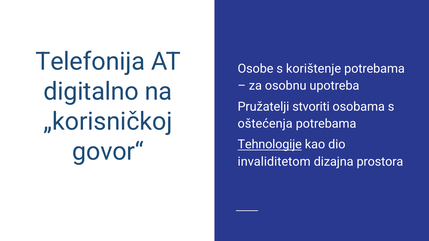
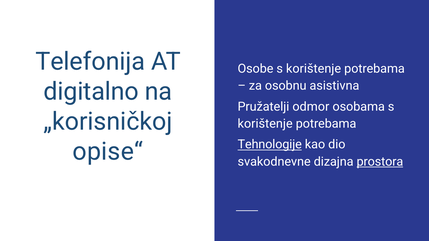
upotreba: upotreba -> asistivna
stvoriti: stvoriti -> odmor
oštećenja at (265, 124): oštećenja -> korištenje
govor“: govor“ -> opise“
invaliditetom: invaliditetom -> svakodnevne
prostora underline: none -> present
